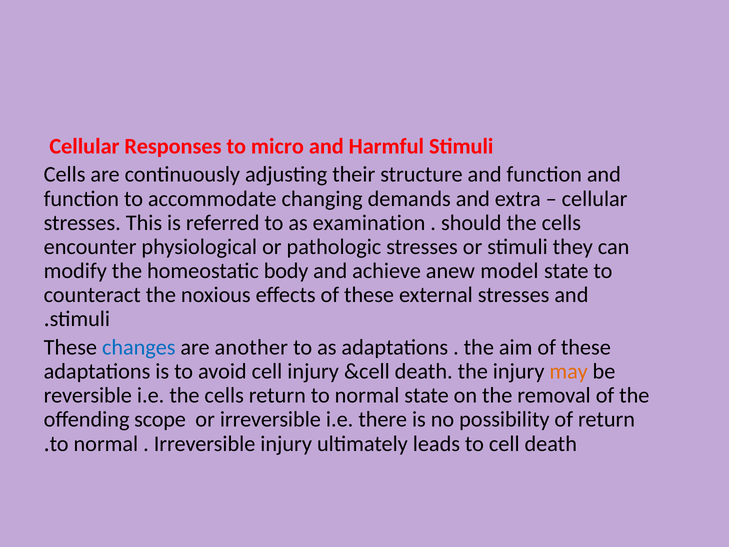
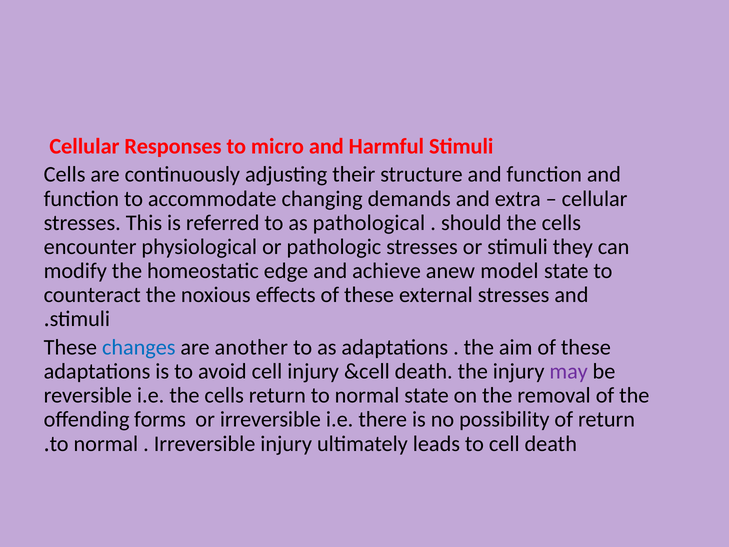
examination: examination -> pathological
body: body -> edge
may colour: orange -> purple
scope: scope -> forms
